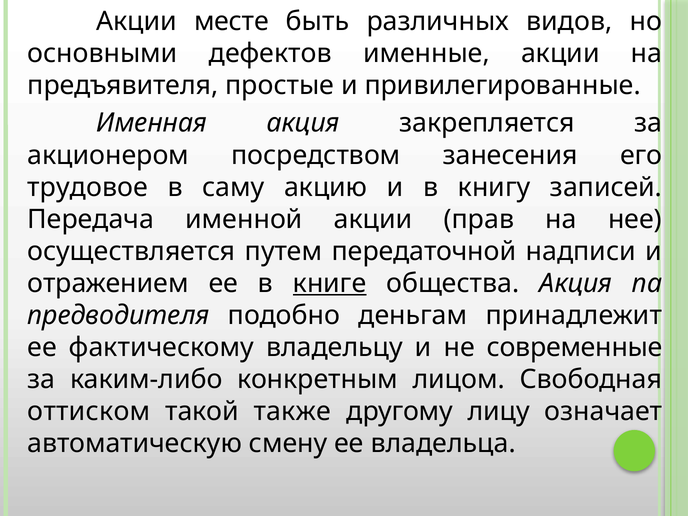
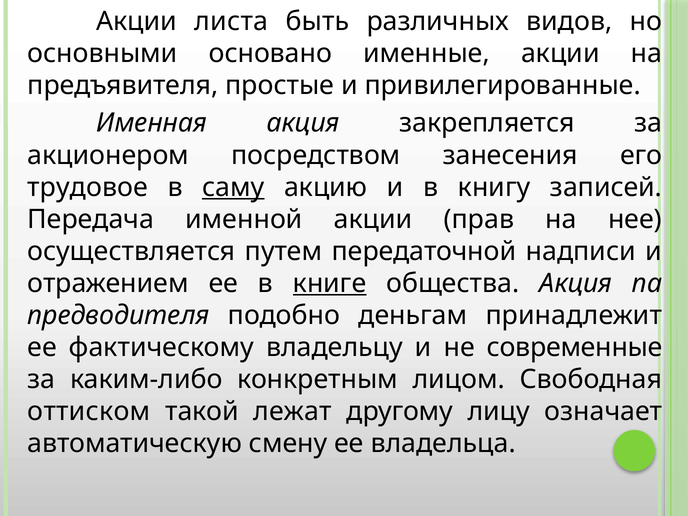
месте: месте -> листа
дефектов: дефектов -> основано
саму underline: none -> present
также: также -> лежат
